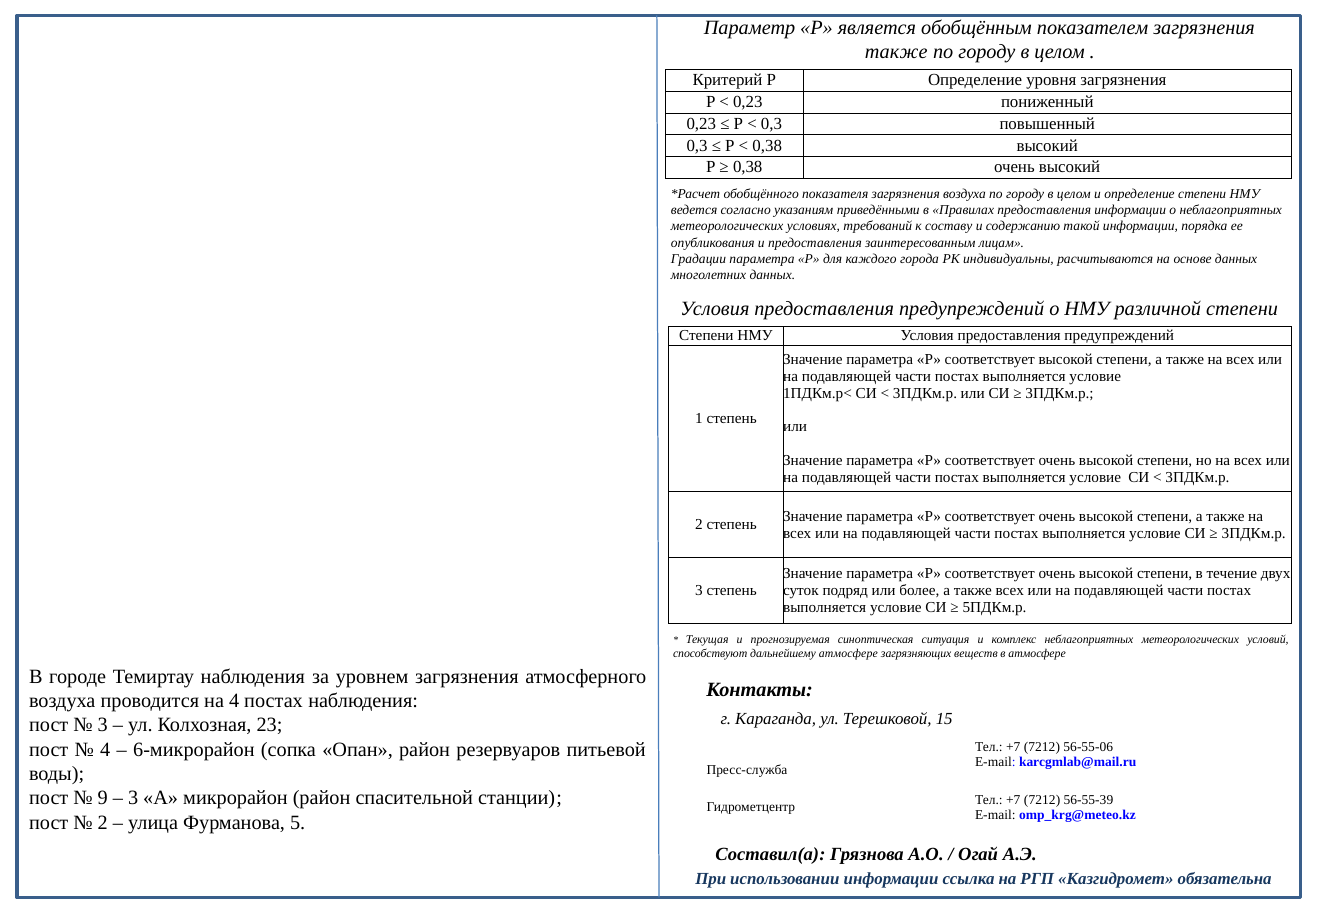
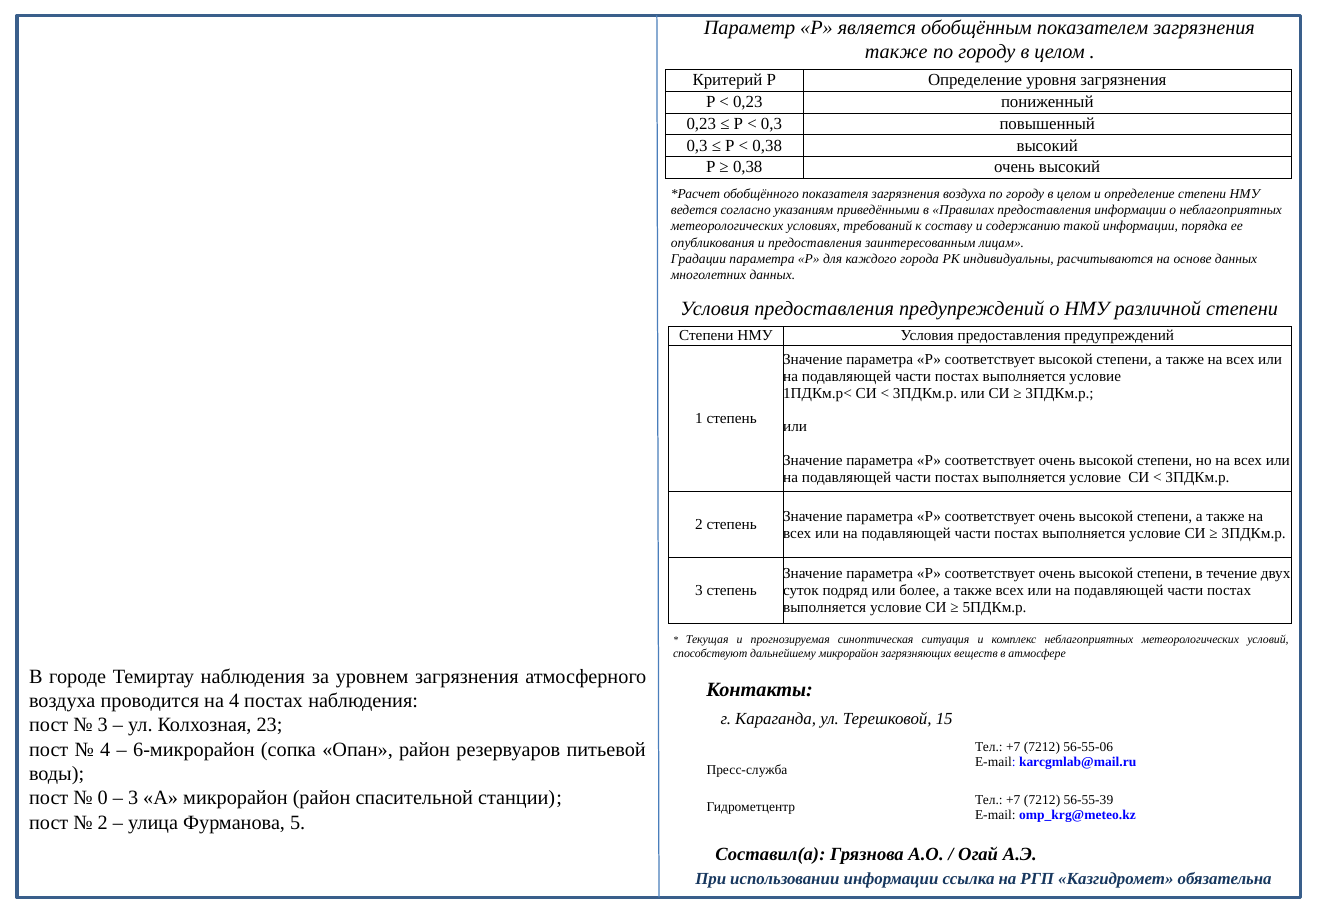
дальнейшему атмосфере: атмосфере -> микрорайон
9: 9 -> 0
